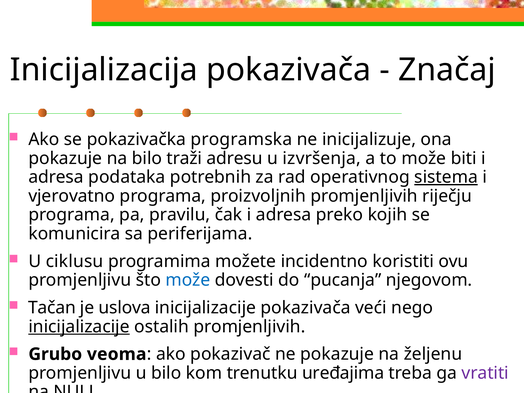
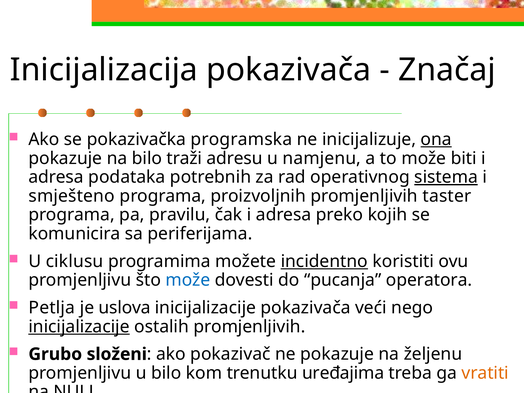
ona underline: none -> present
izvršenja: izvršenja -> namjenu
vjerovatno: vjerovatno -> smješteno
riječju: riječju -> taster
incidentno underline: none -> present
njegovom: njegovom -> operatora
Tačan: Tačan -> Petlja
veoma: veoma -> složeni
vratiti colour: purple -> orange
